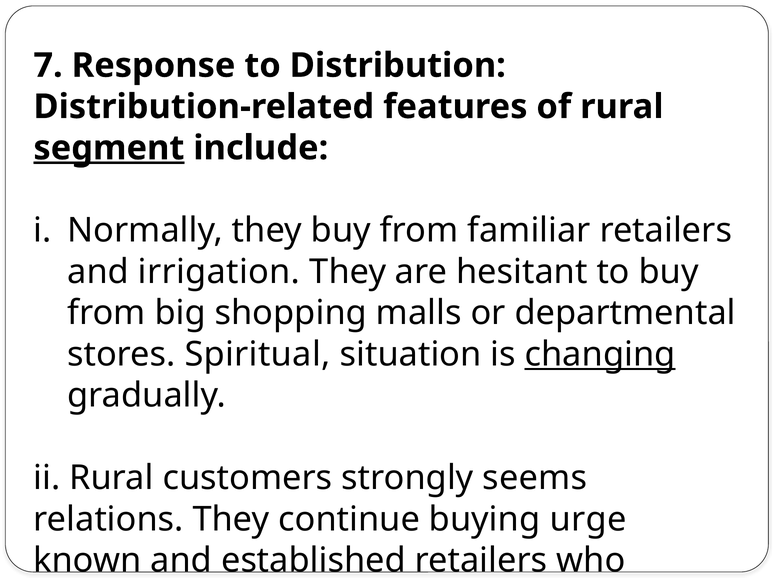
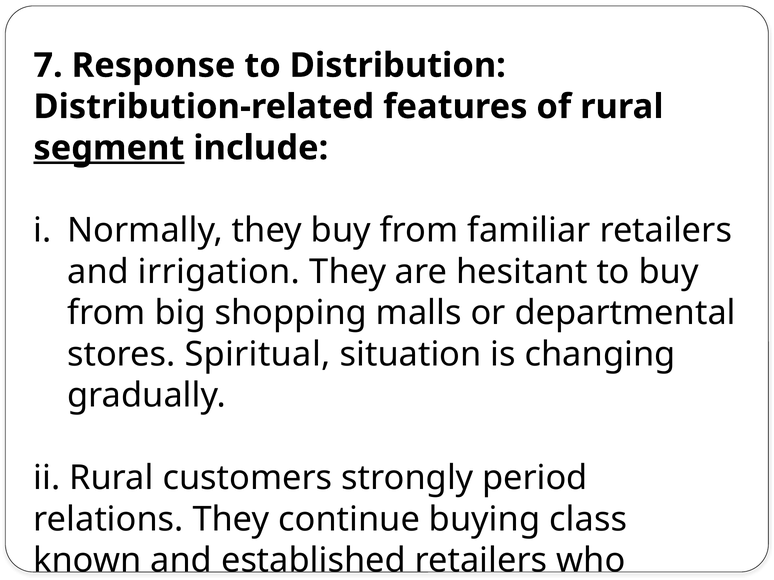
changing underline: present -> none
seems: seems -> period
urge: urge -> class
